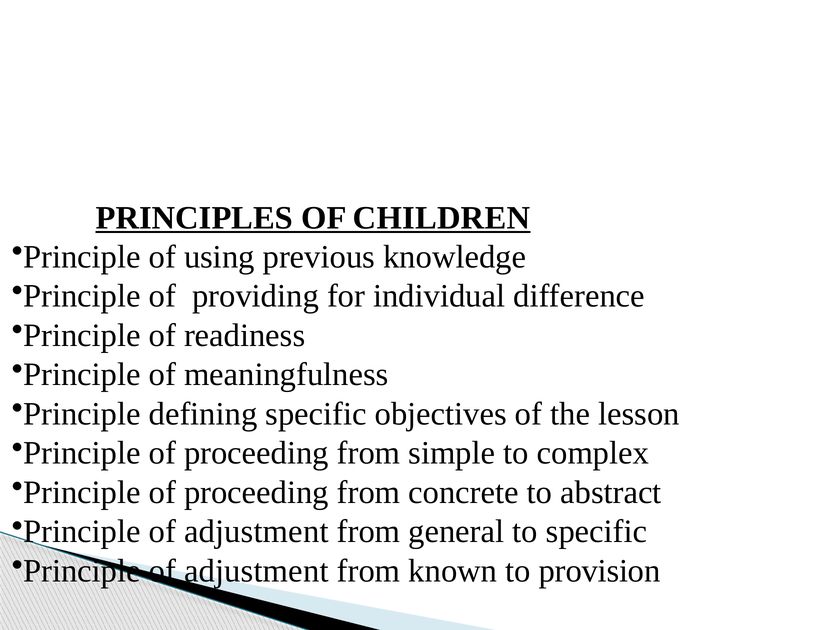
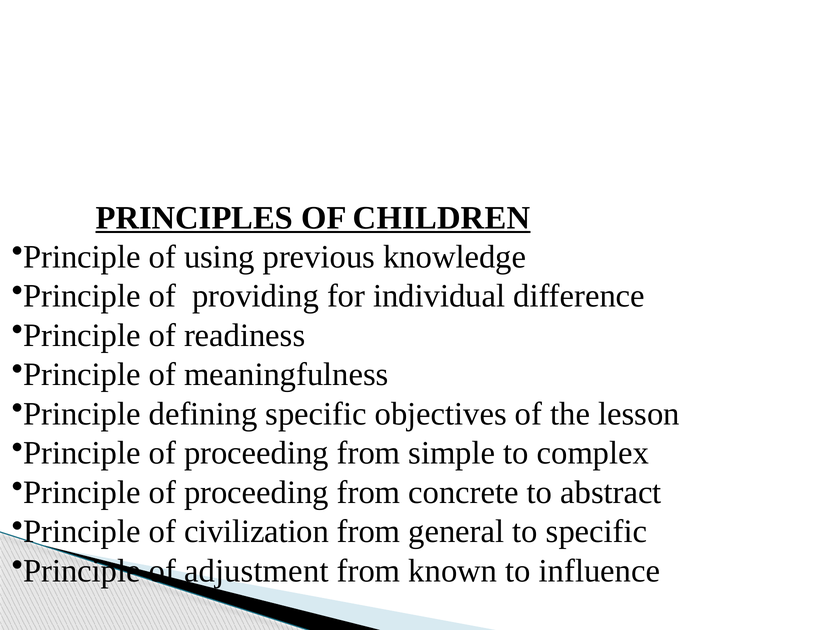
adjustment at (256, 532): adjustment -> civilization
provision: provision -> influence
